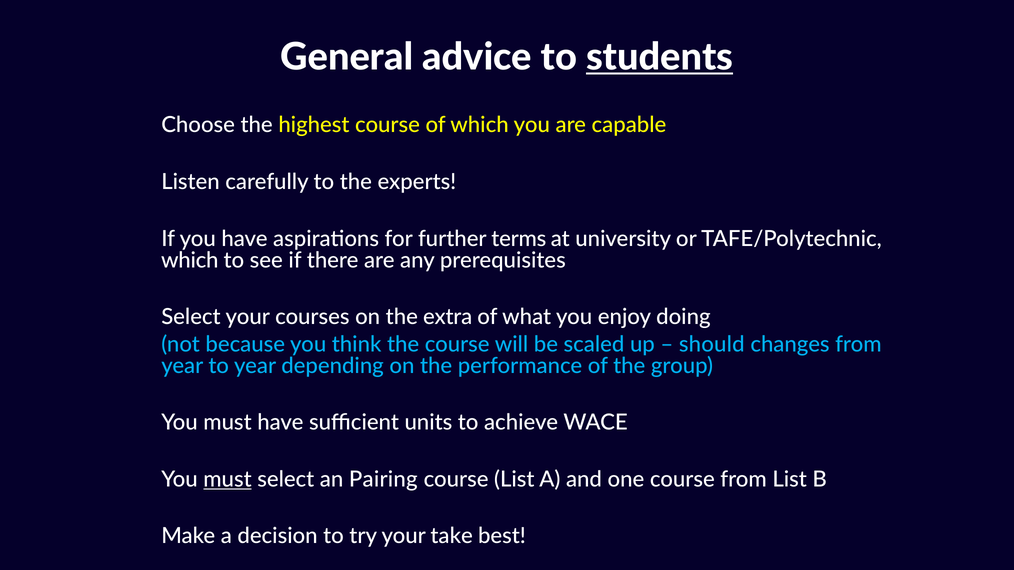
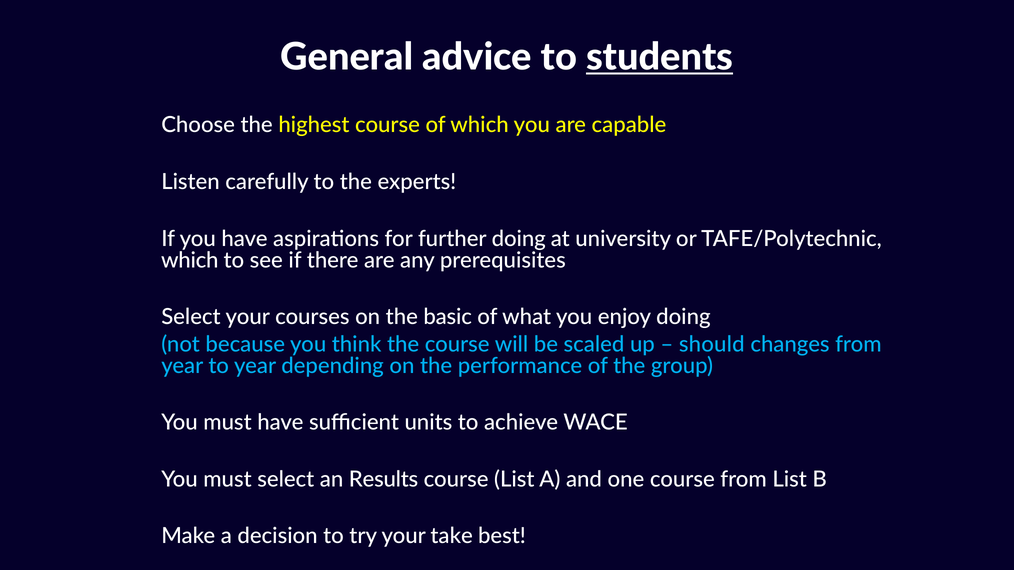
further terms: terms -> doing
extra: extra -> basic
must at (228, 480) underline: present -> none
Pairing: Pairing -> Results
